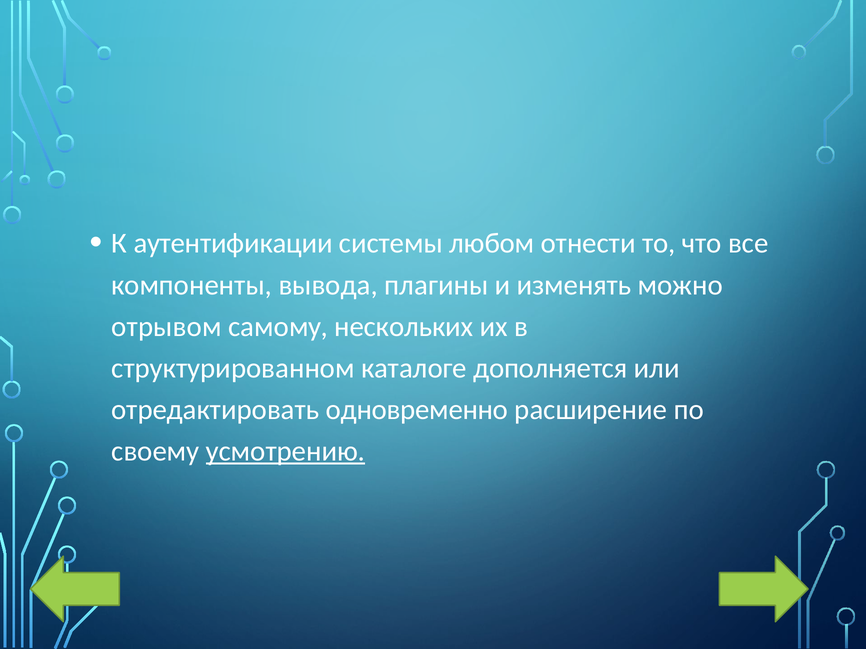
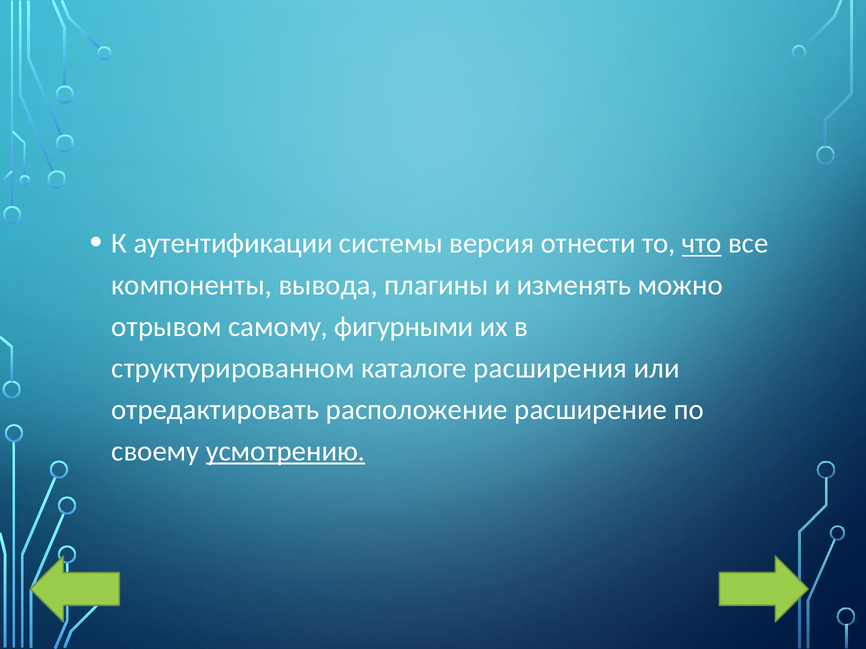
любом: любом -> версия
что underline: none -> present
нескольких: нескольких -> фигурными
дополняется: дополняется -> расширения
одновременно: одновременно -> расположение
